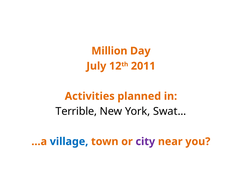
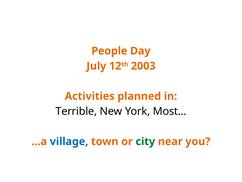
Million: Million -> People
2011: 2011 -> 2003
Swat…: Swat… -> Most…
city colour: purple -> green
